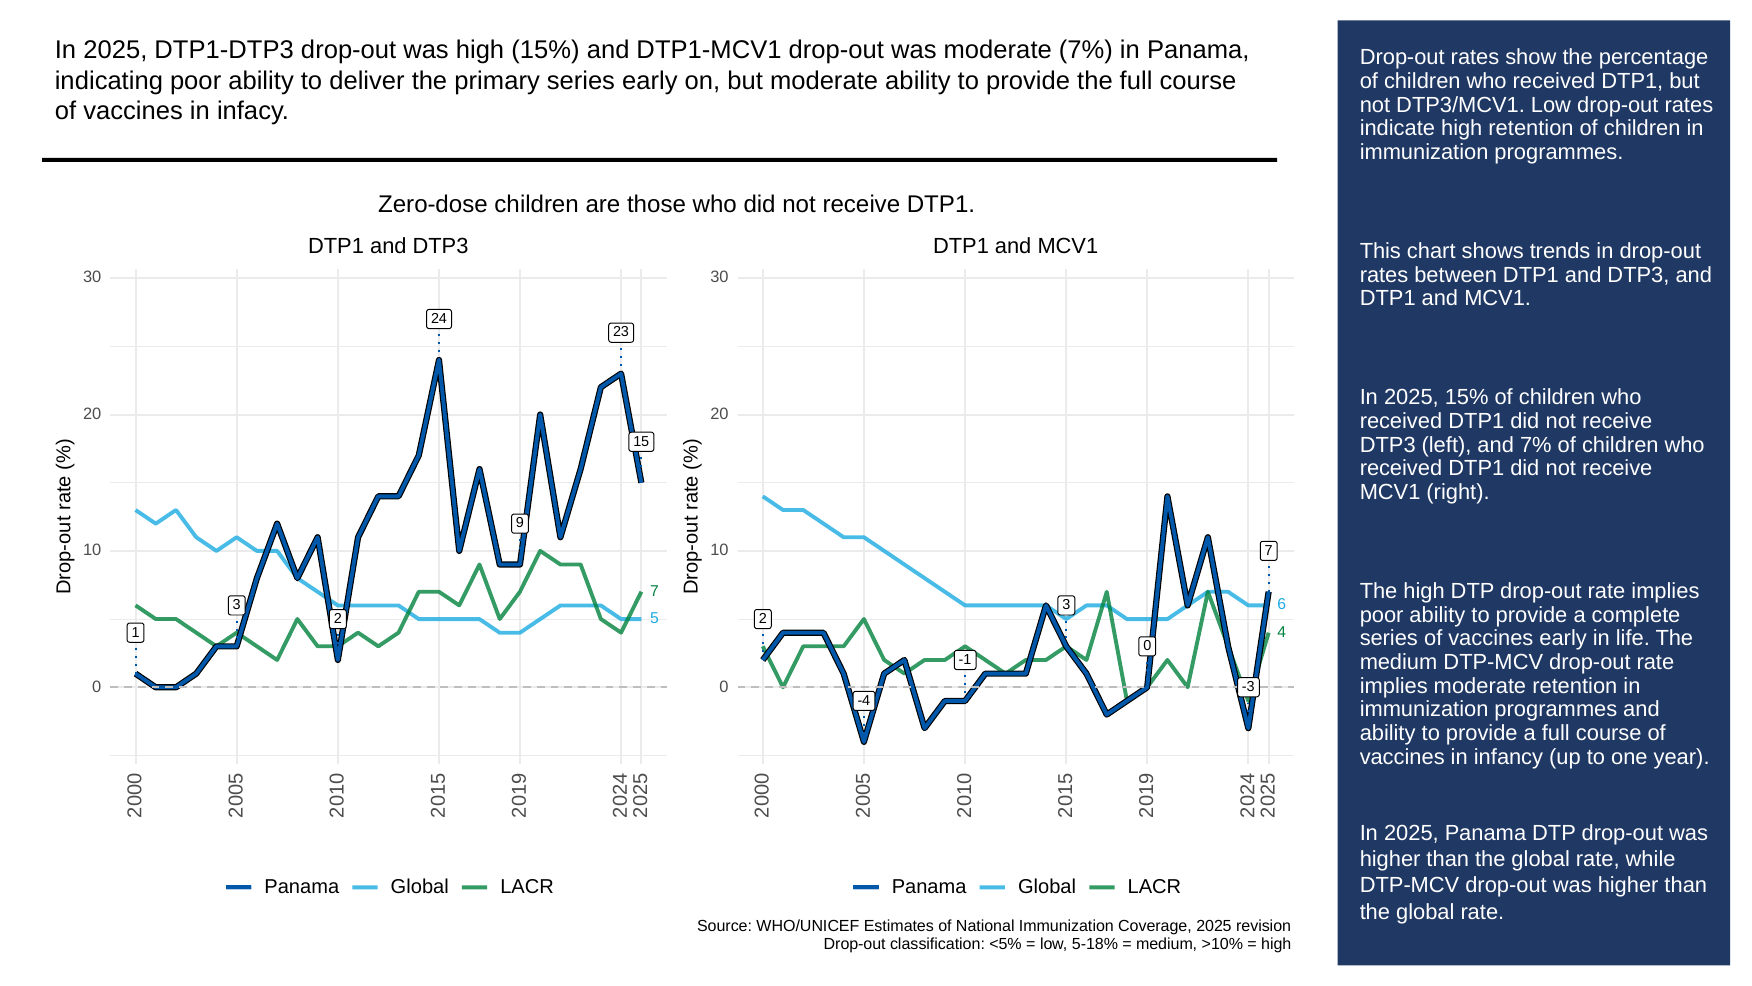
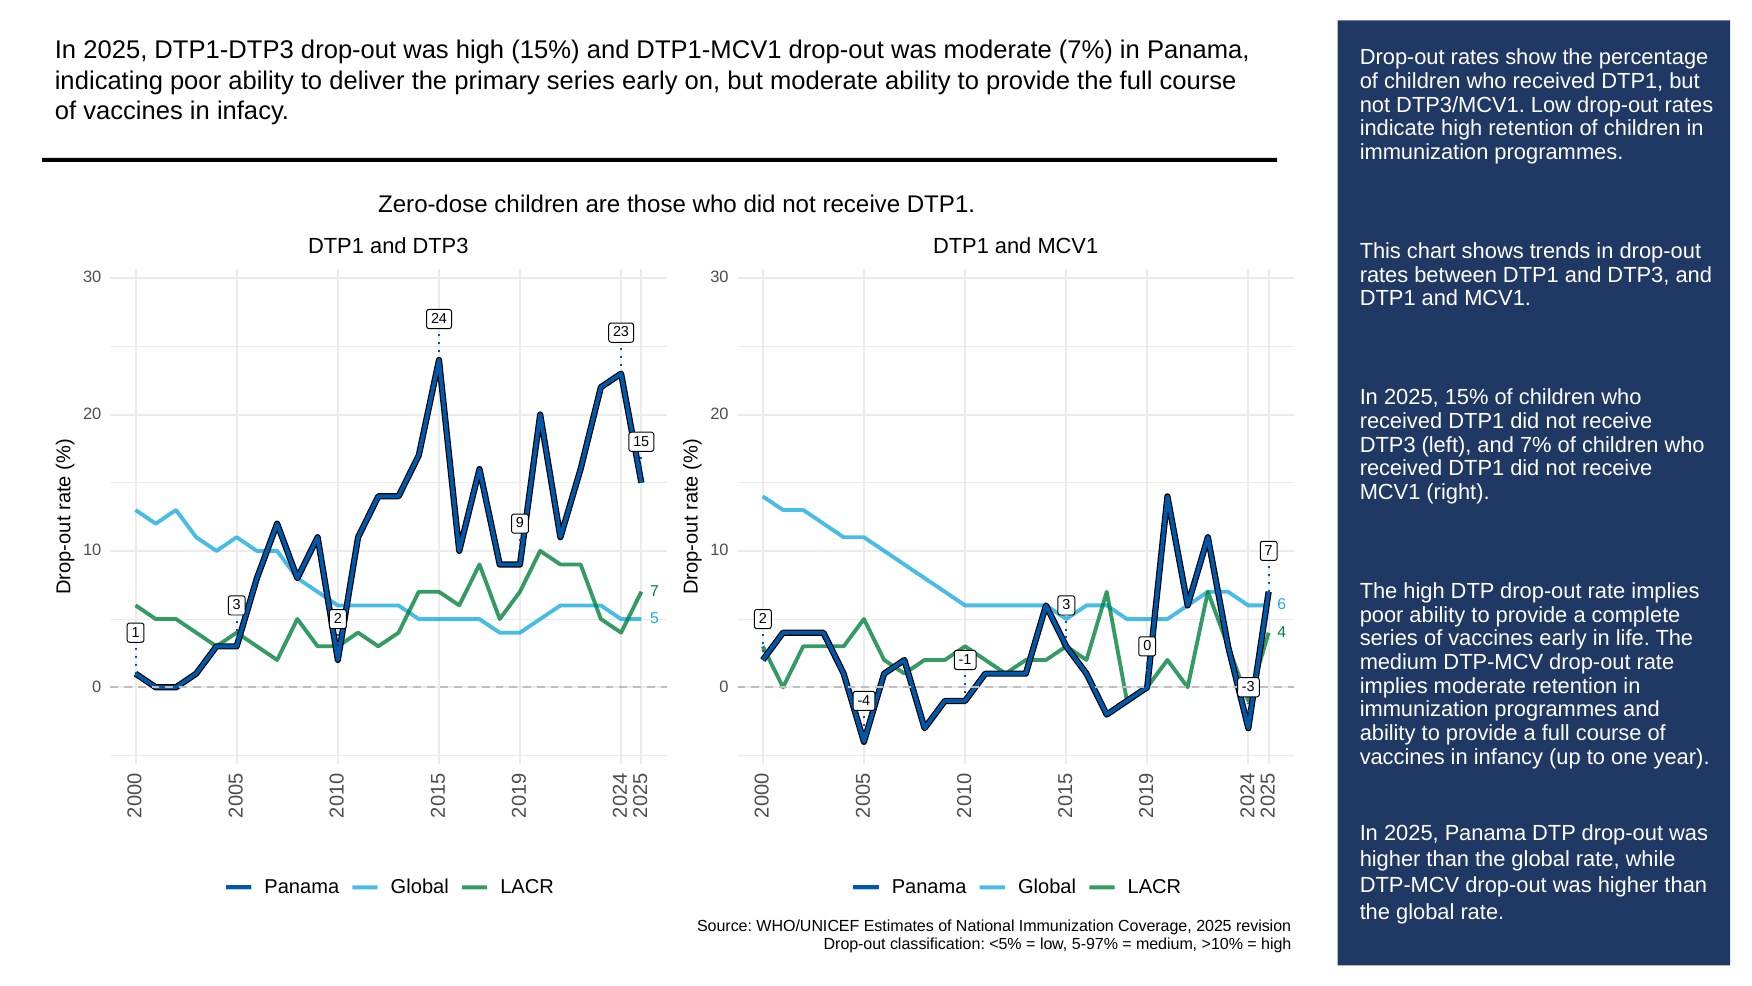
5-18%: 5-18% -> 5-97%
